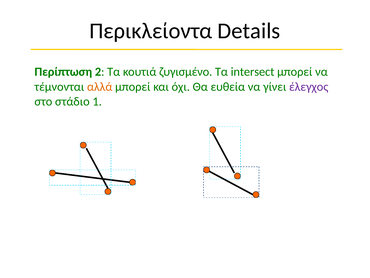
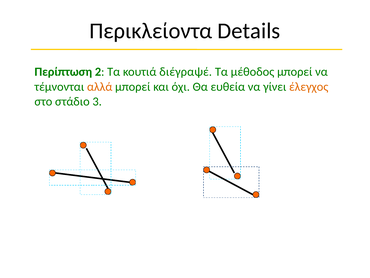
ζυγισμένο: ζυγισμένο -> διέγραψέ
intersect: intersect -> μέθοδος
έλεγχος colour: purple -> orange
1: 1 -> 3
